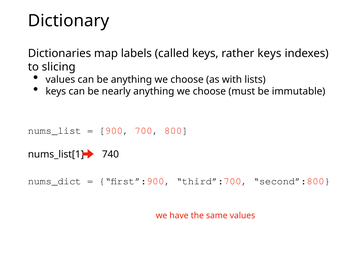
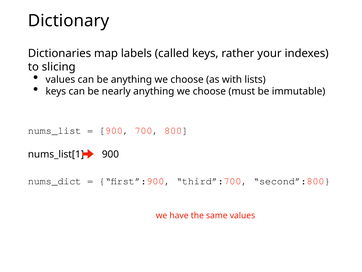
rather keys: keys -> your
nums_list[1 740: 740 -> 900
